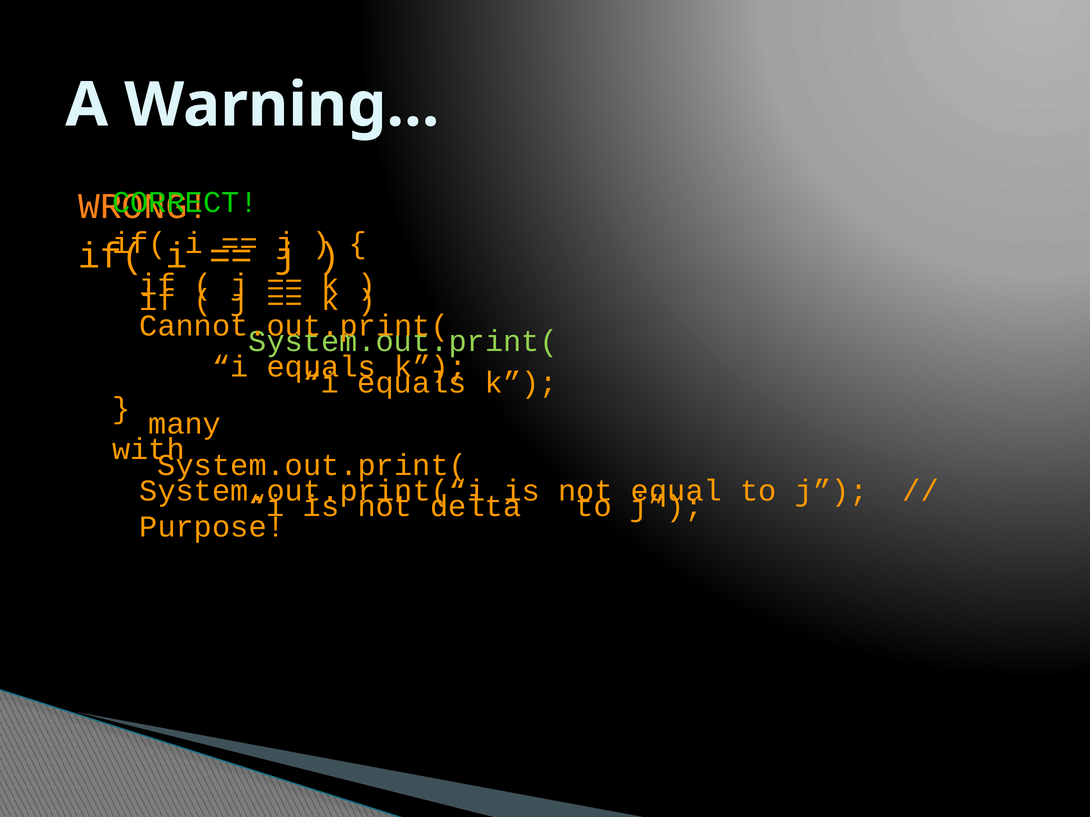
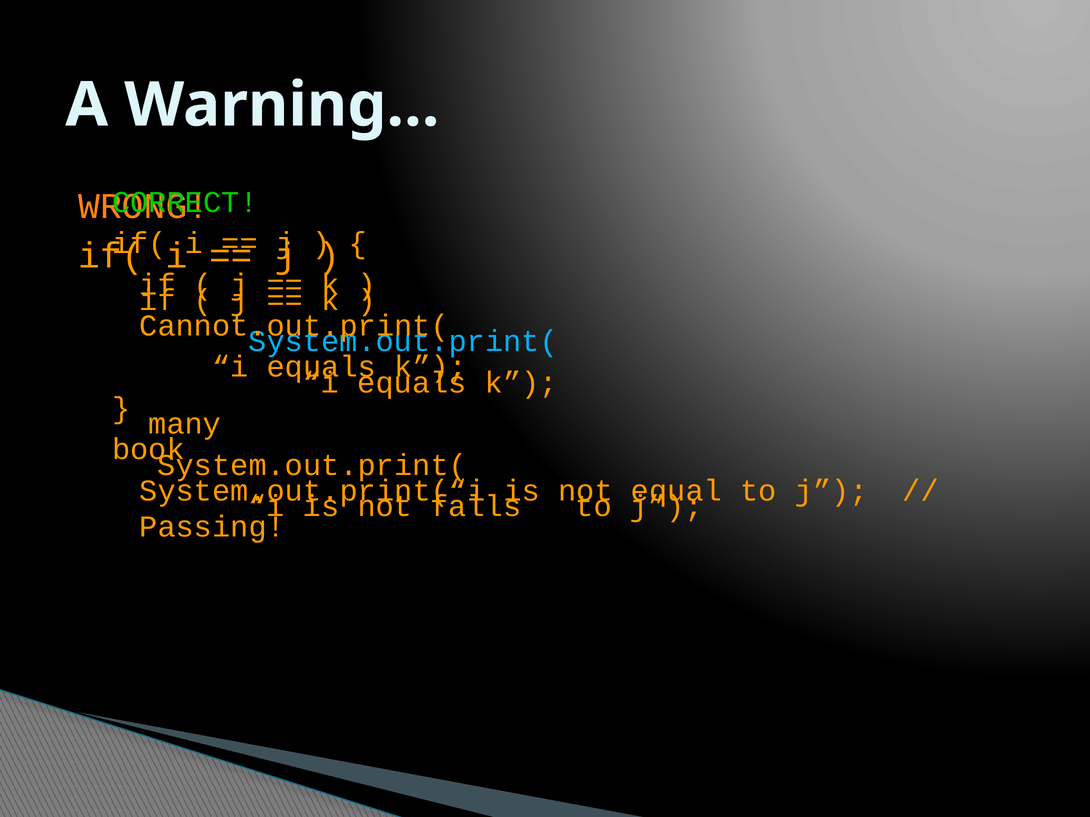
System.out.print( at (403, 342) colour: light green -> light blue
with: with -> book
delta: delta -> falls
Purpose: Purpose -> Passing
